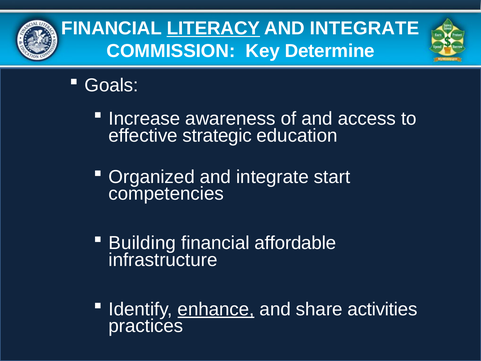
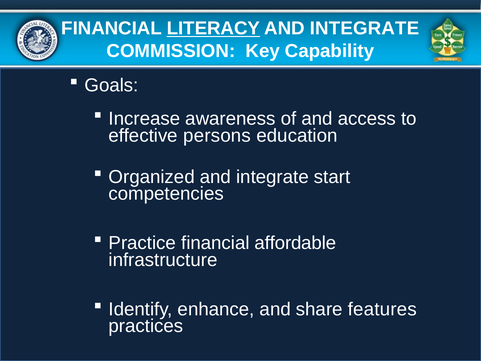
Determine: Determine -> Capability
strategic: strategic -> persons
Building: Building -> Practice
enhance underline: present -> none
activities: activities -> features
